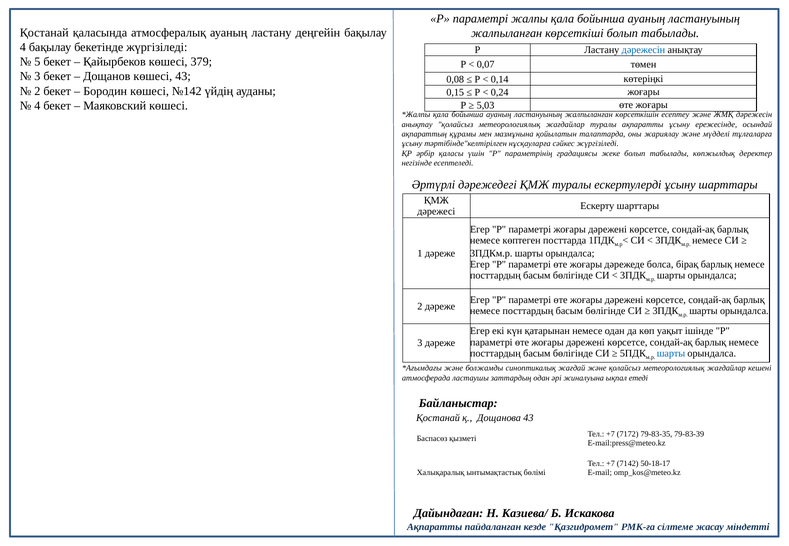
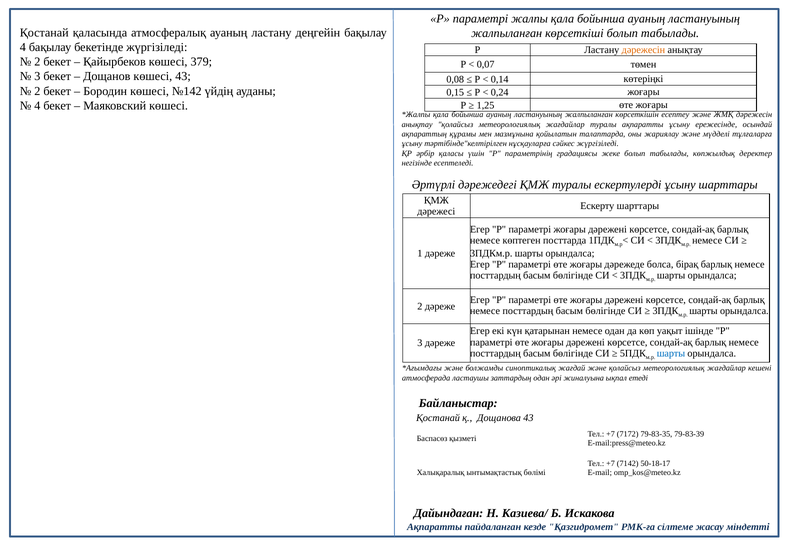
дәрежесін at (643, 50) colour: blue -> orange
5 at (37, 62): 5 -> 2
5,03: 5,03 -> 1,25
